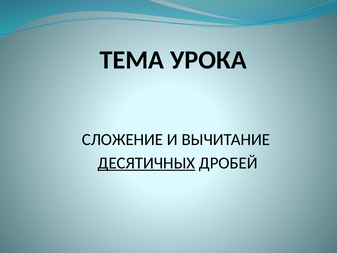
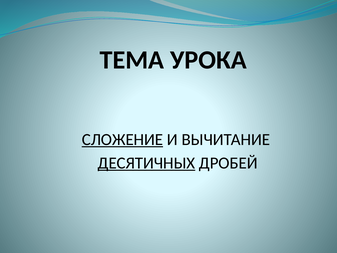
СЛОЖЕНИЕ underline: none -> present
